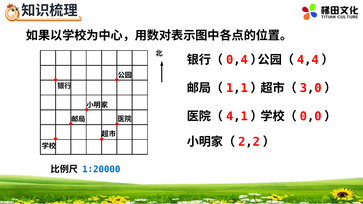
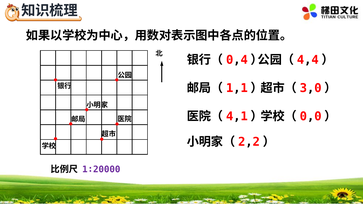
1∶20000 colour: blue -> purple
